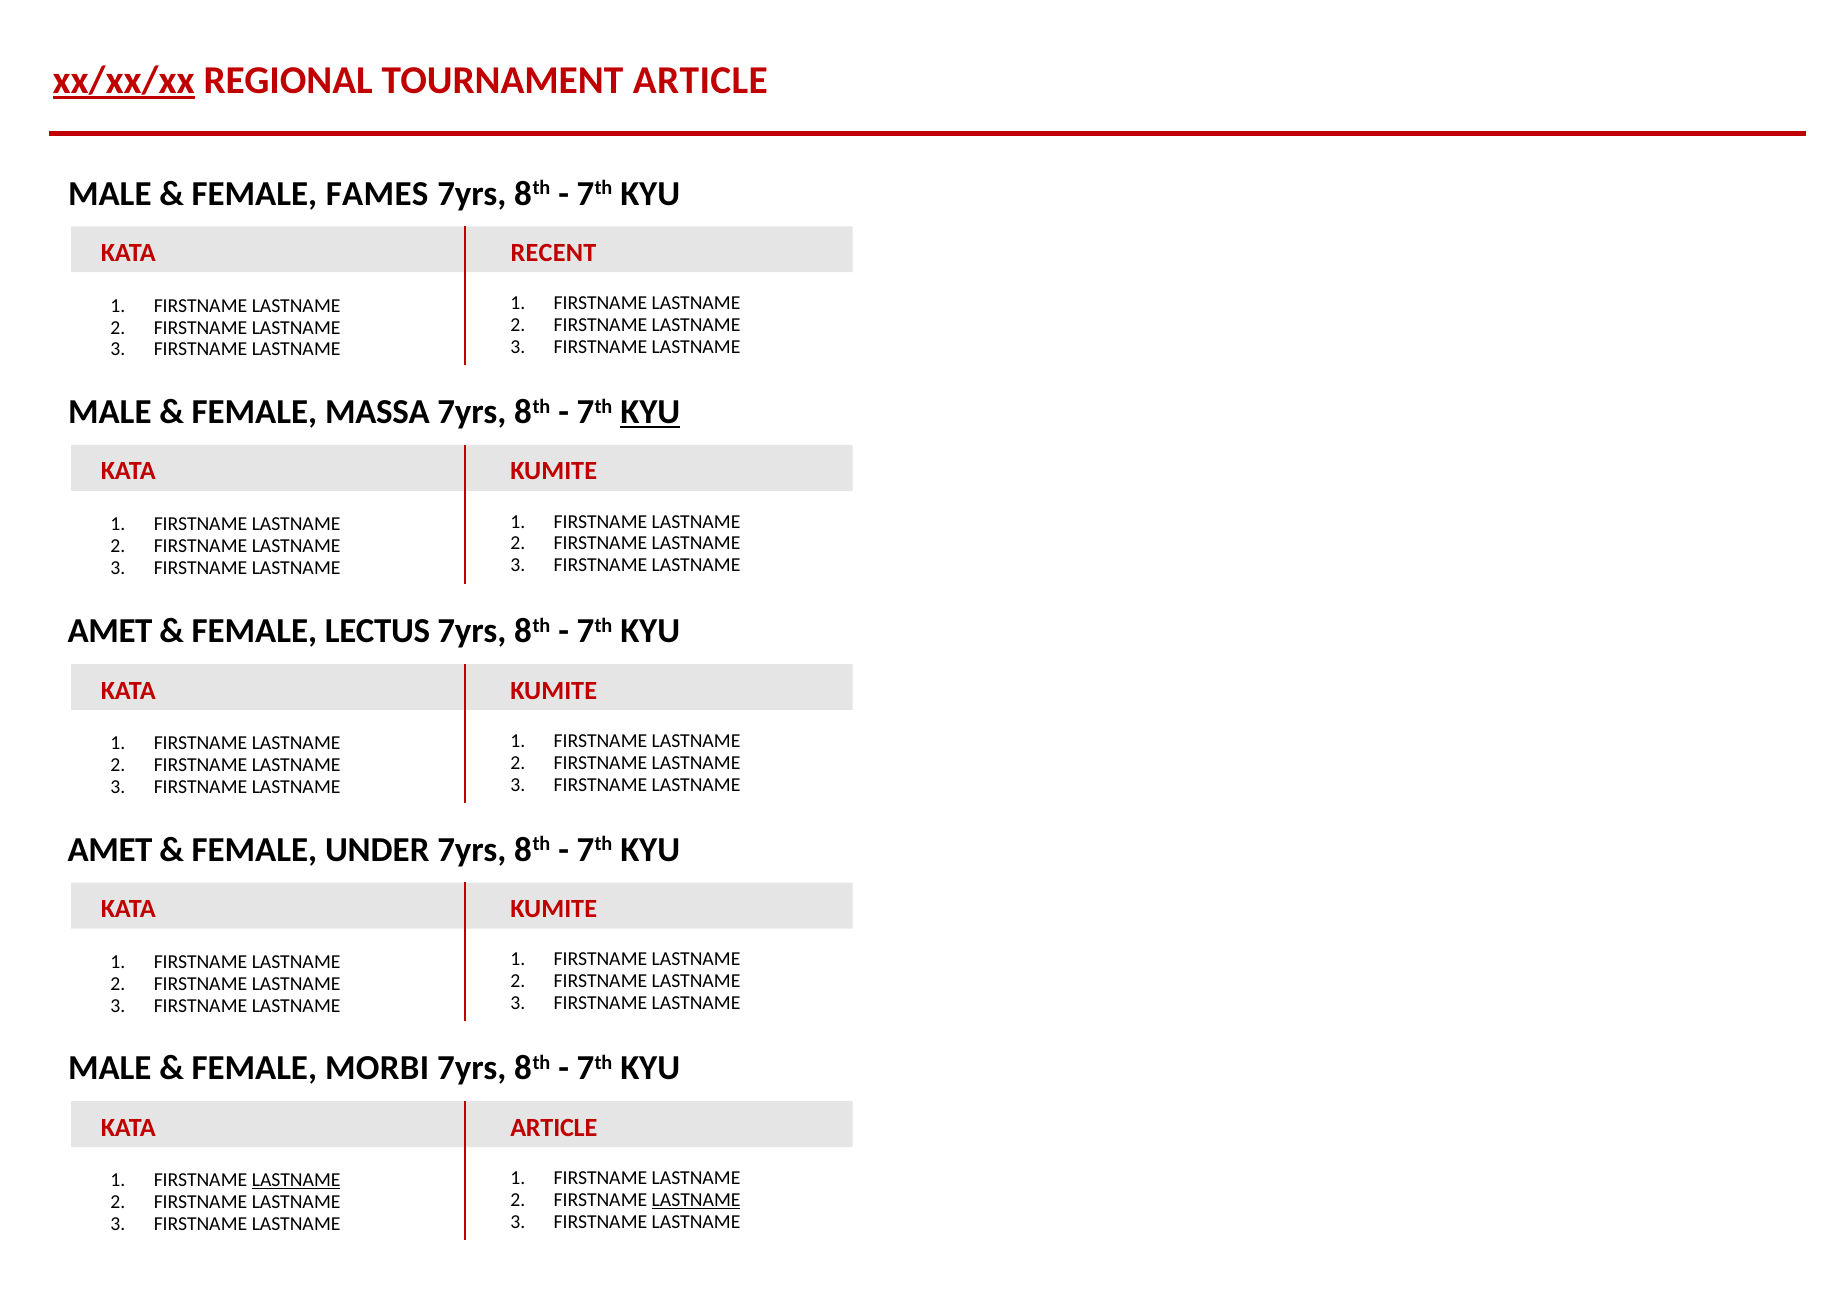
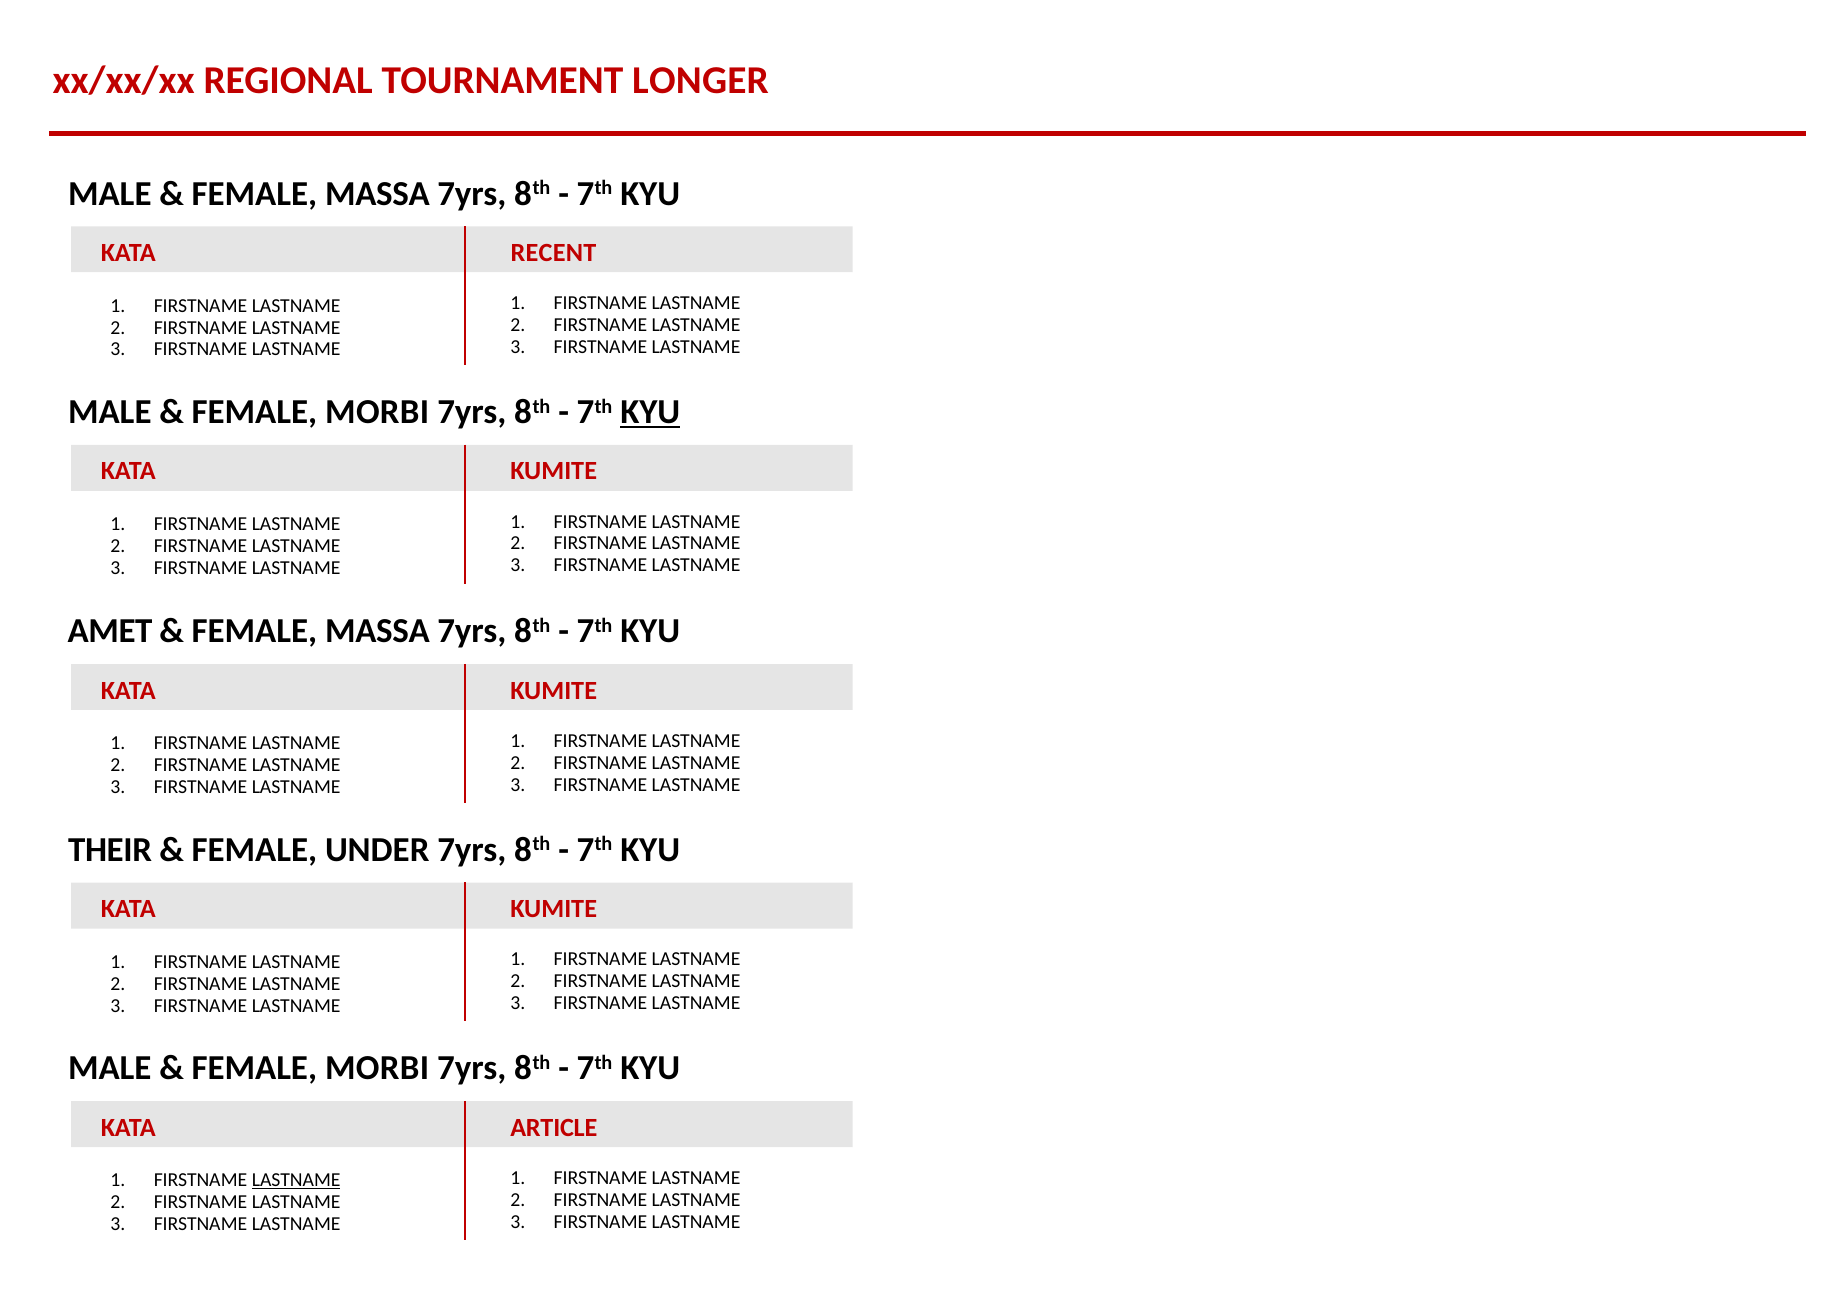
xx/xx/xx underline: present -> none
TOURNAMENT ARTICLE: ARTICLE -> LONGER
FAMES at (377, 193): FAMES -> MASSA
MASSA at (377, 412): MASSA -> MORBI
LECTUS at (377, 631): LECTUS -> MASSA
AMET at (110, 849): AMET -> THEIR
LASTNAME at (696, 1199) underline: present -> none
